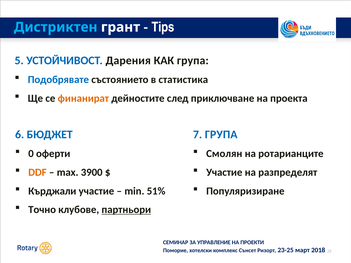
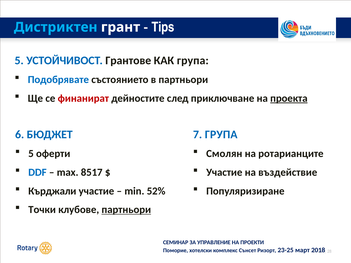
Дарения: Дарения -> Грантове
в статистика: статистика -> партньори
финанират colour: orange -> red
проекта underline: none -> present
0 at (31, 154): 0 -> 5
DDF colour: orange -> blue
3900: 3900 -> 8517
разпределят: разпределят -> въздействие
51%: 51% -> 52%
Точно: Точно -> Точки
